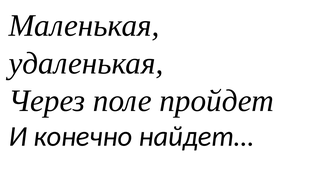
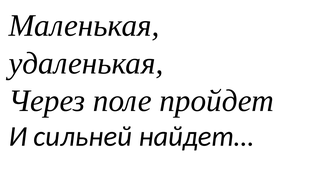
конечно: конечно -> сильней
